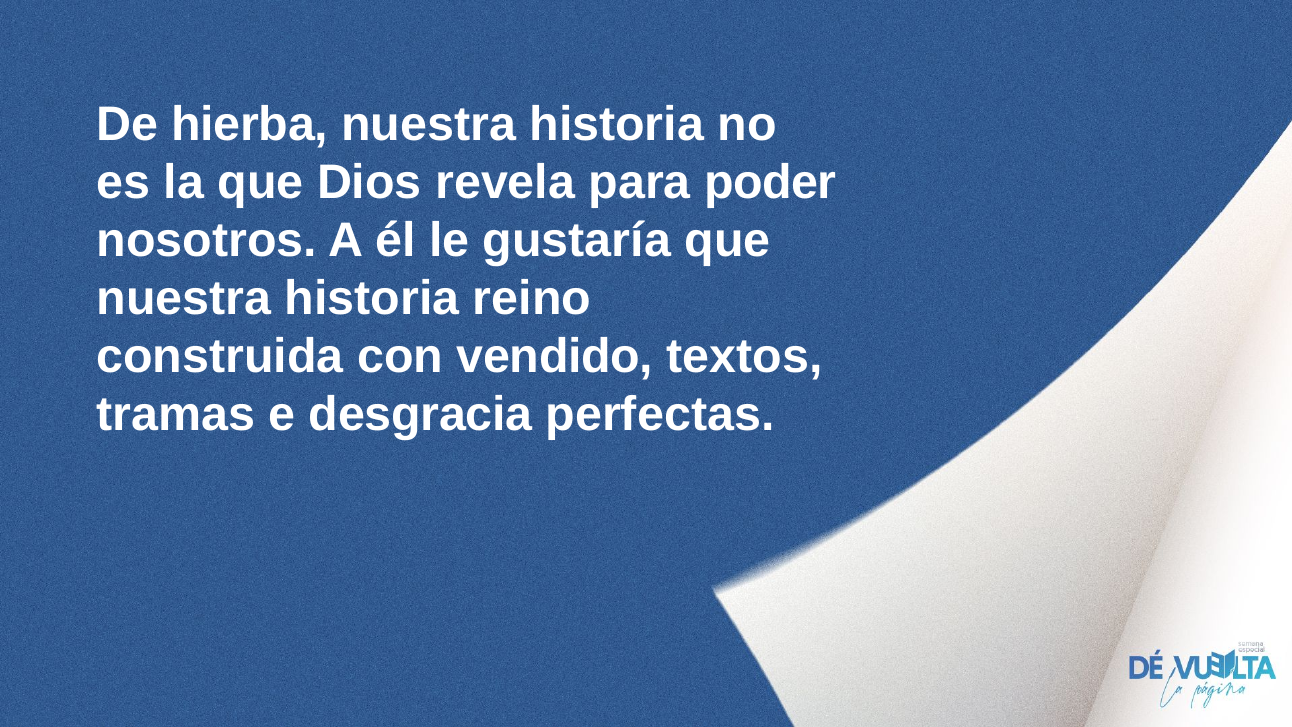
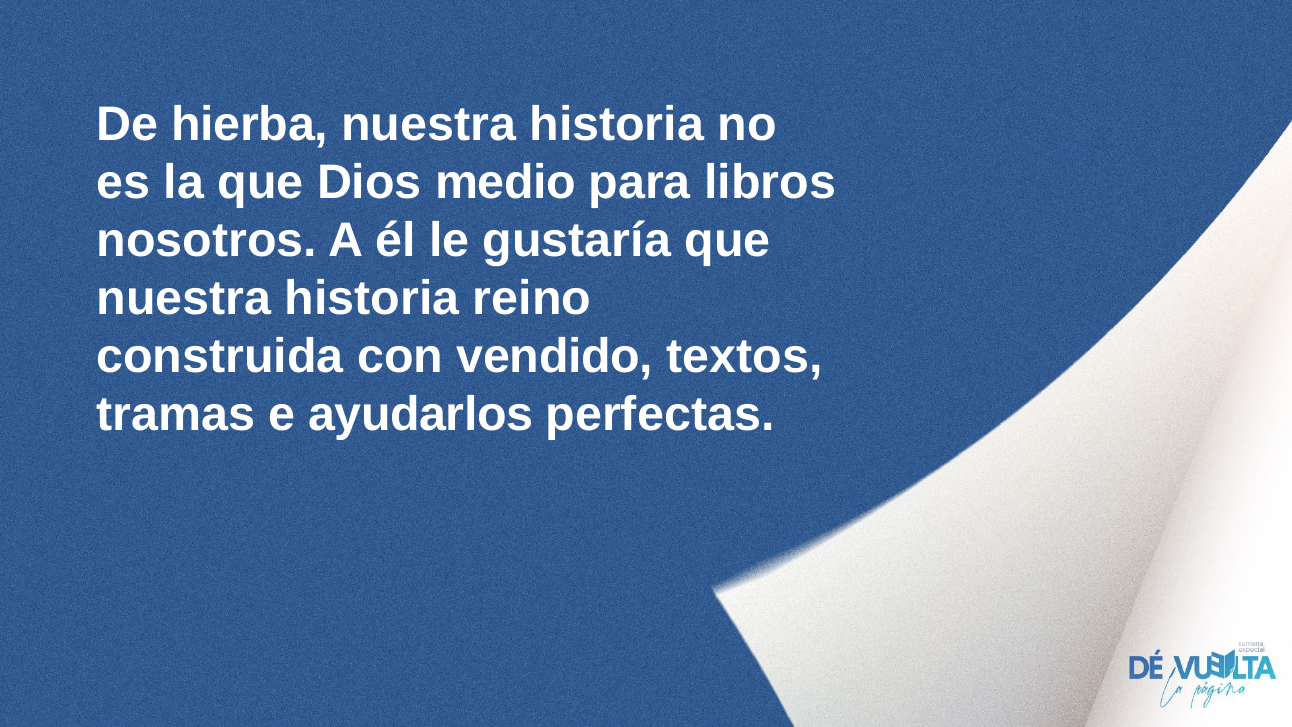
revela: revela -> medio
poder: poder -> libros
desgracia: desgracia -> ayudarlos
